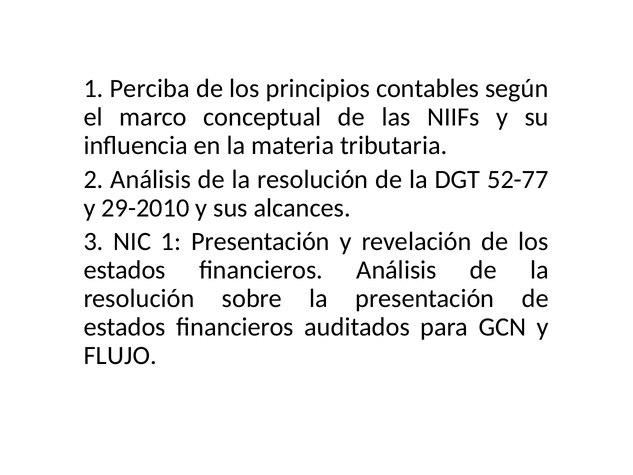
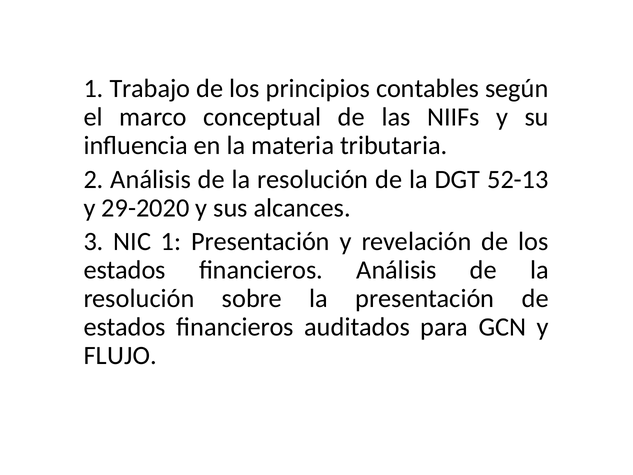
Perciba: Perciba -> Trabajo
52-77: 52-77 -> 52-13
29-2010: 29-2010 -> 29-2020
